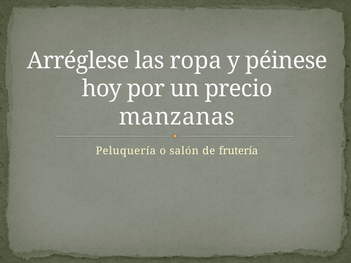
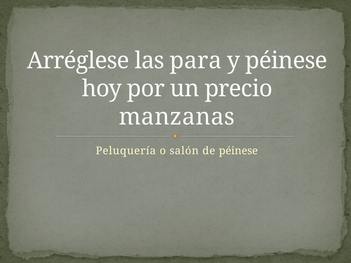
ropa: ropa -> para
de frutería: frutería -> péinese
